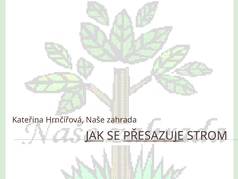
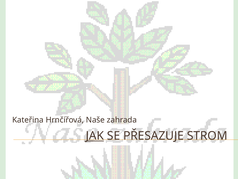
PŘESAZUJE underline: present -> none
